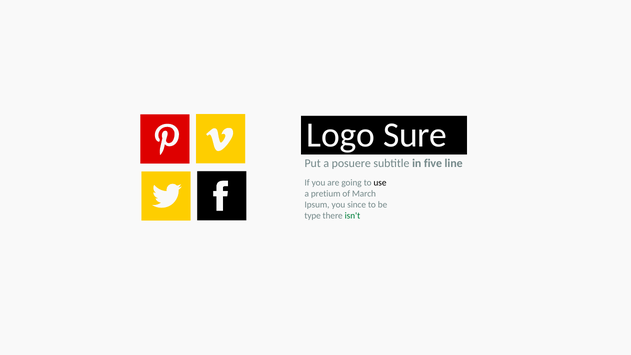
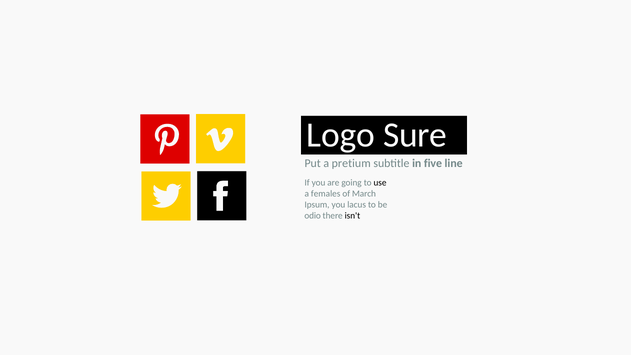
posuere: posuere -> pretium
pretium: pretium -> females
since: since -> lacus
type: type -> odio
isn't colour: green -> black
